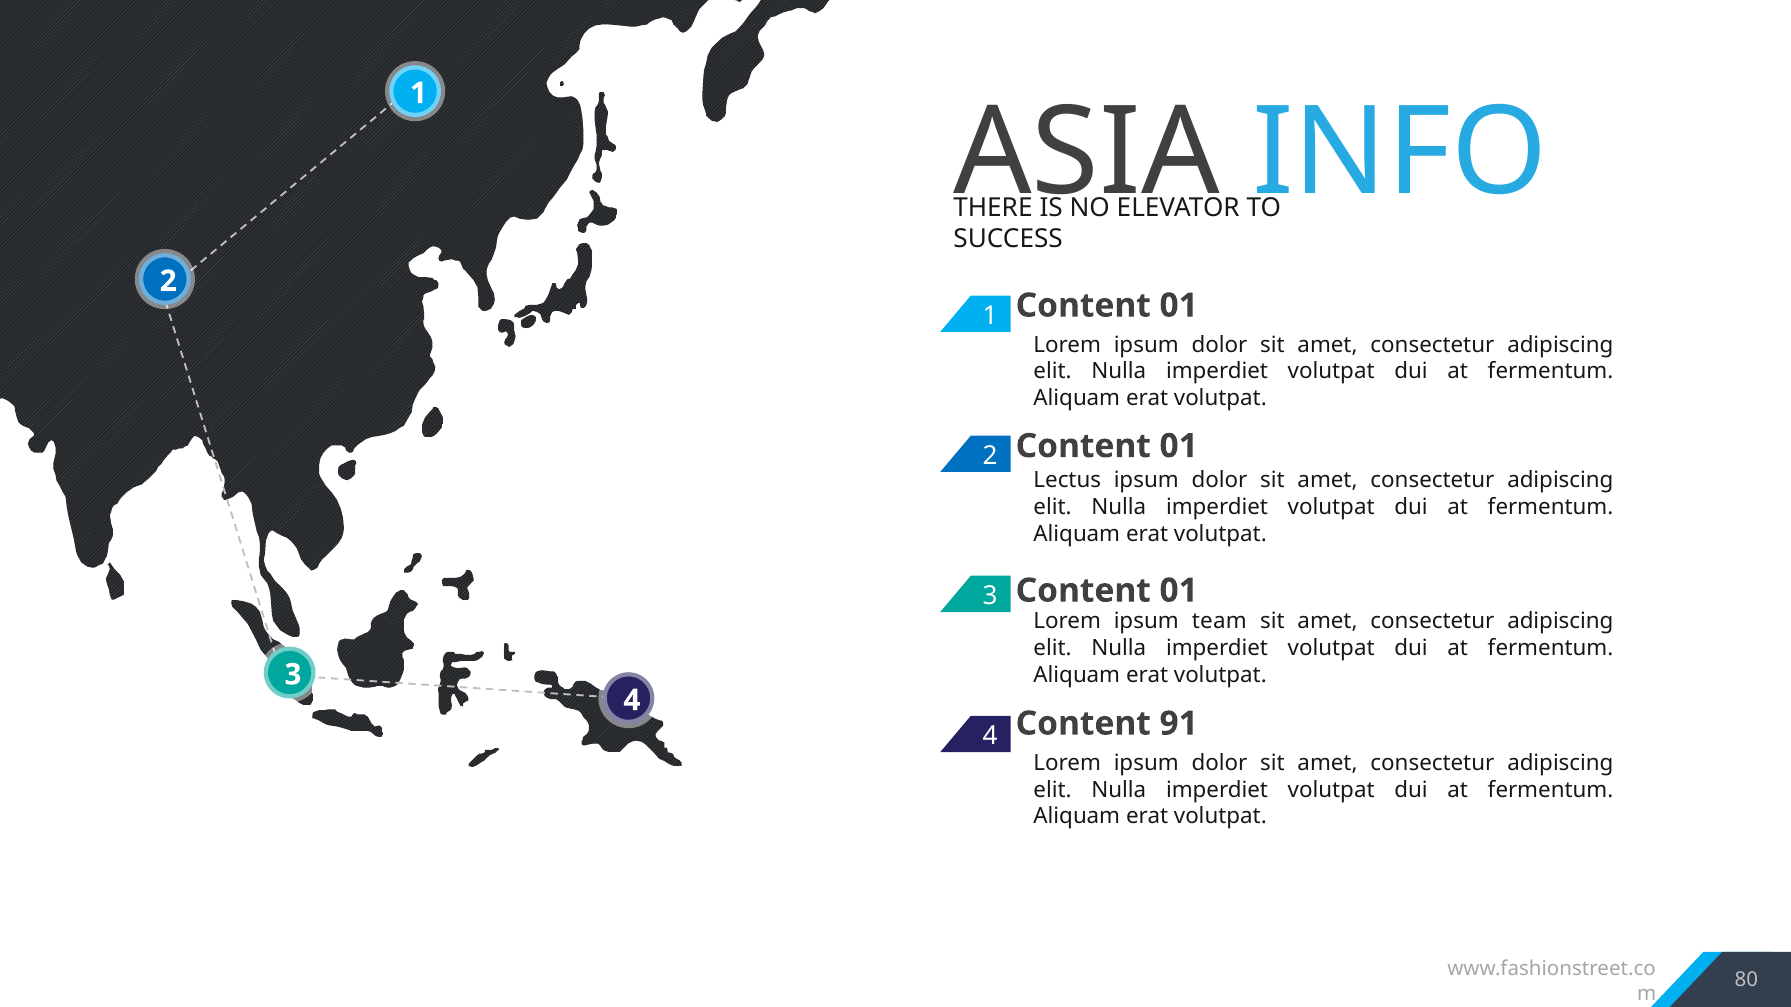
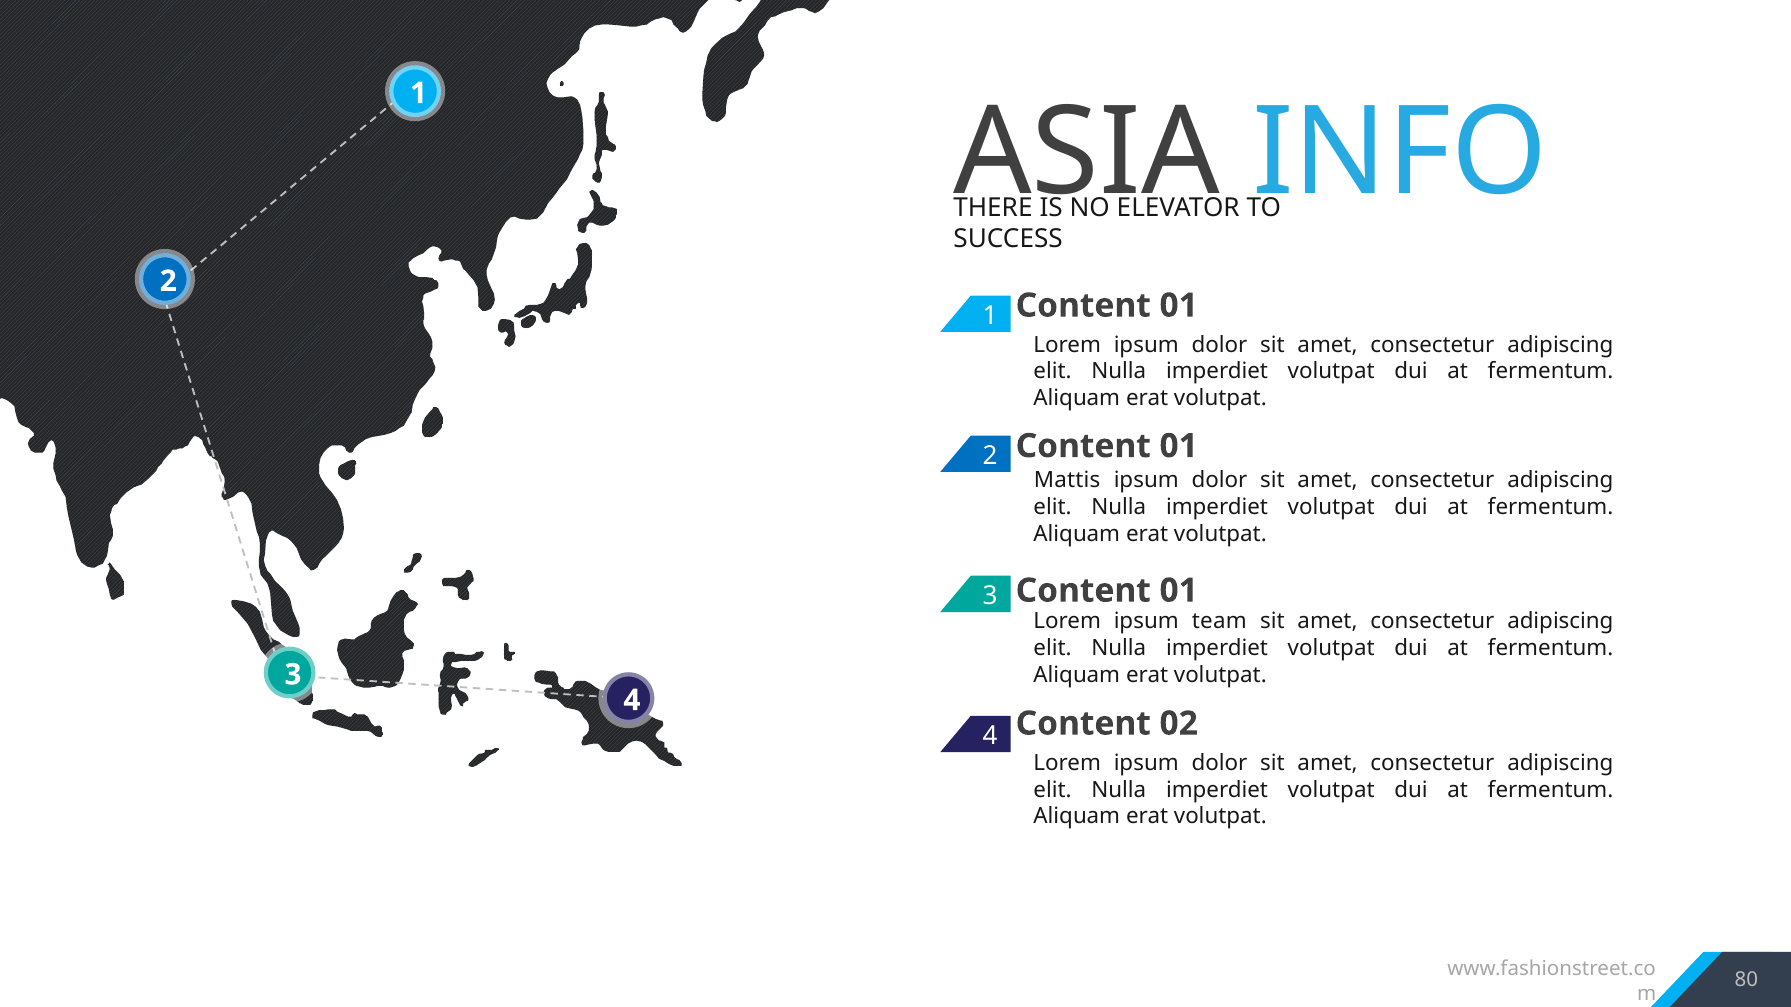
Lectus: Lectus -> Mattis
91: 91 -> 02
